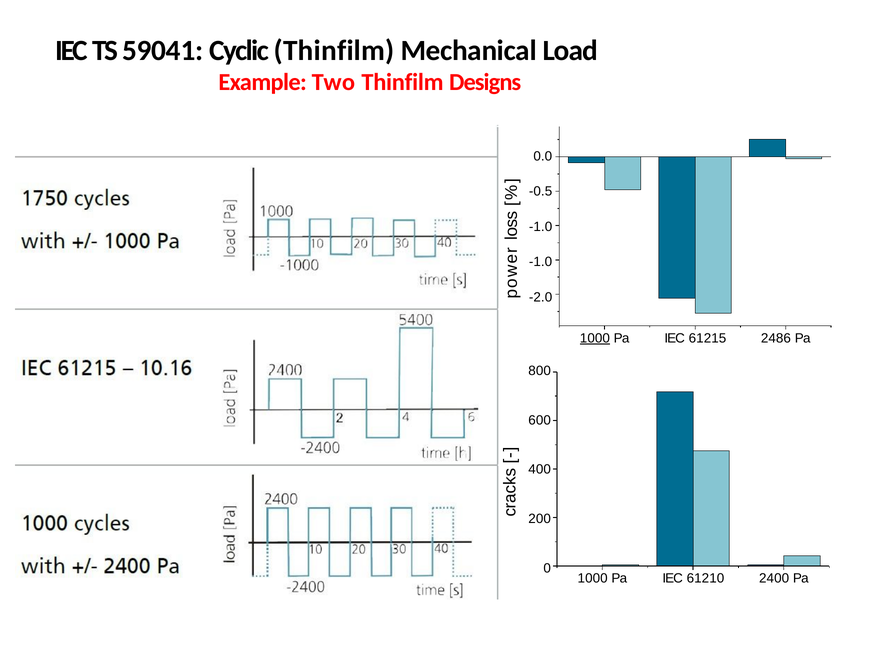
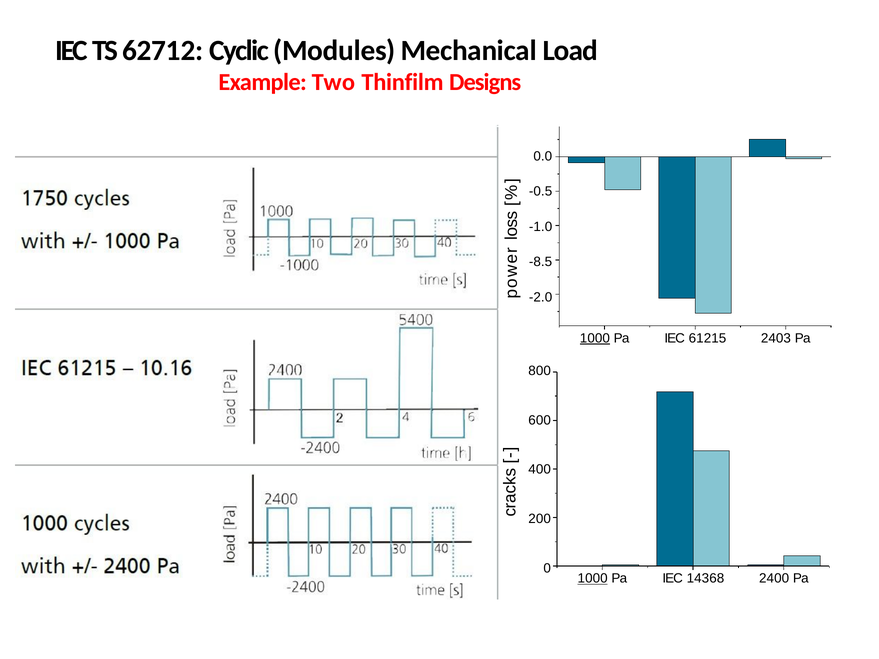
59041: 59041 -> 62712
Cyclic Thinfilm: Thinfilm -> Modules
-1.0 at (541, 262): -1.0 -> -8.5
2486: 2486 -> 2403
1000 at (593, 579) underline: none -> present
61210: 61210 -> 14368
